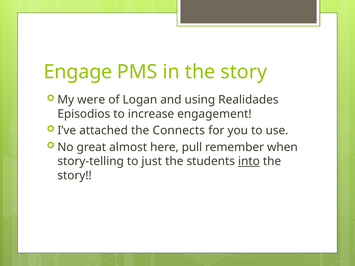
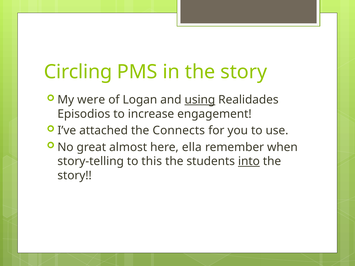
Engage: Engage -> Circling
using underline: none -> present
pull: pull -> ella
just: just -> this
